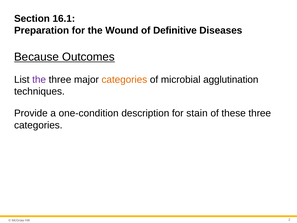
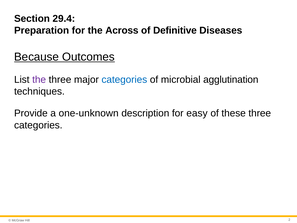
16.1: 16.1 -> 29.4
Wound: Wound -> Across
categories at (124, 79) colour: orange -> blue
one-condition: one-condition -> one-unknown
stain: stain -> easy
